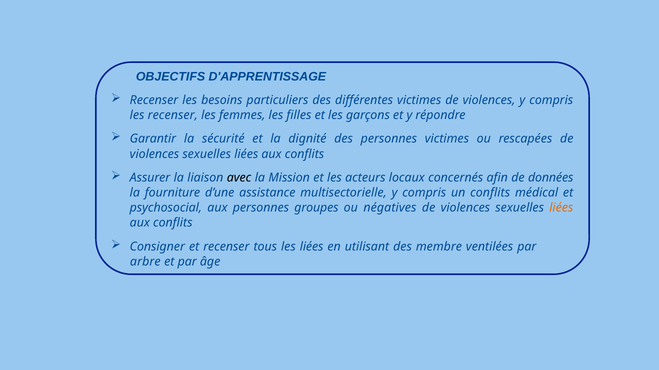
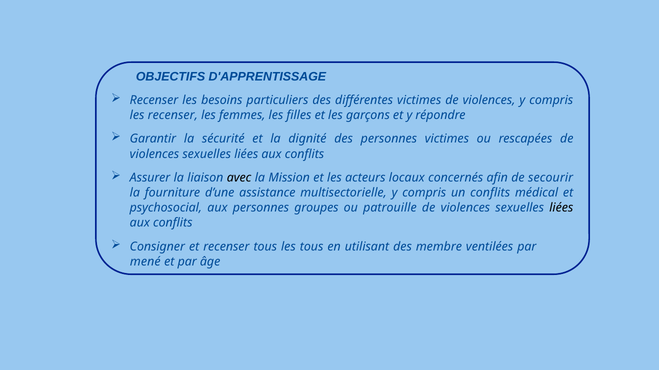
données: données -> secourir
négatives: négatives -> patrouille
liées at (561, 208) colour: orange -> black
les liées: liées -> tous
arbre: arbre -> mené
